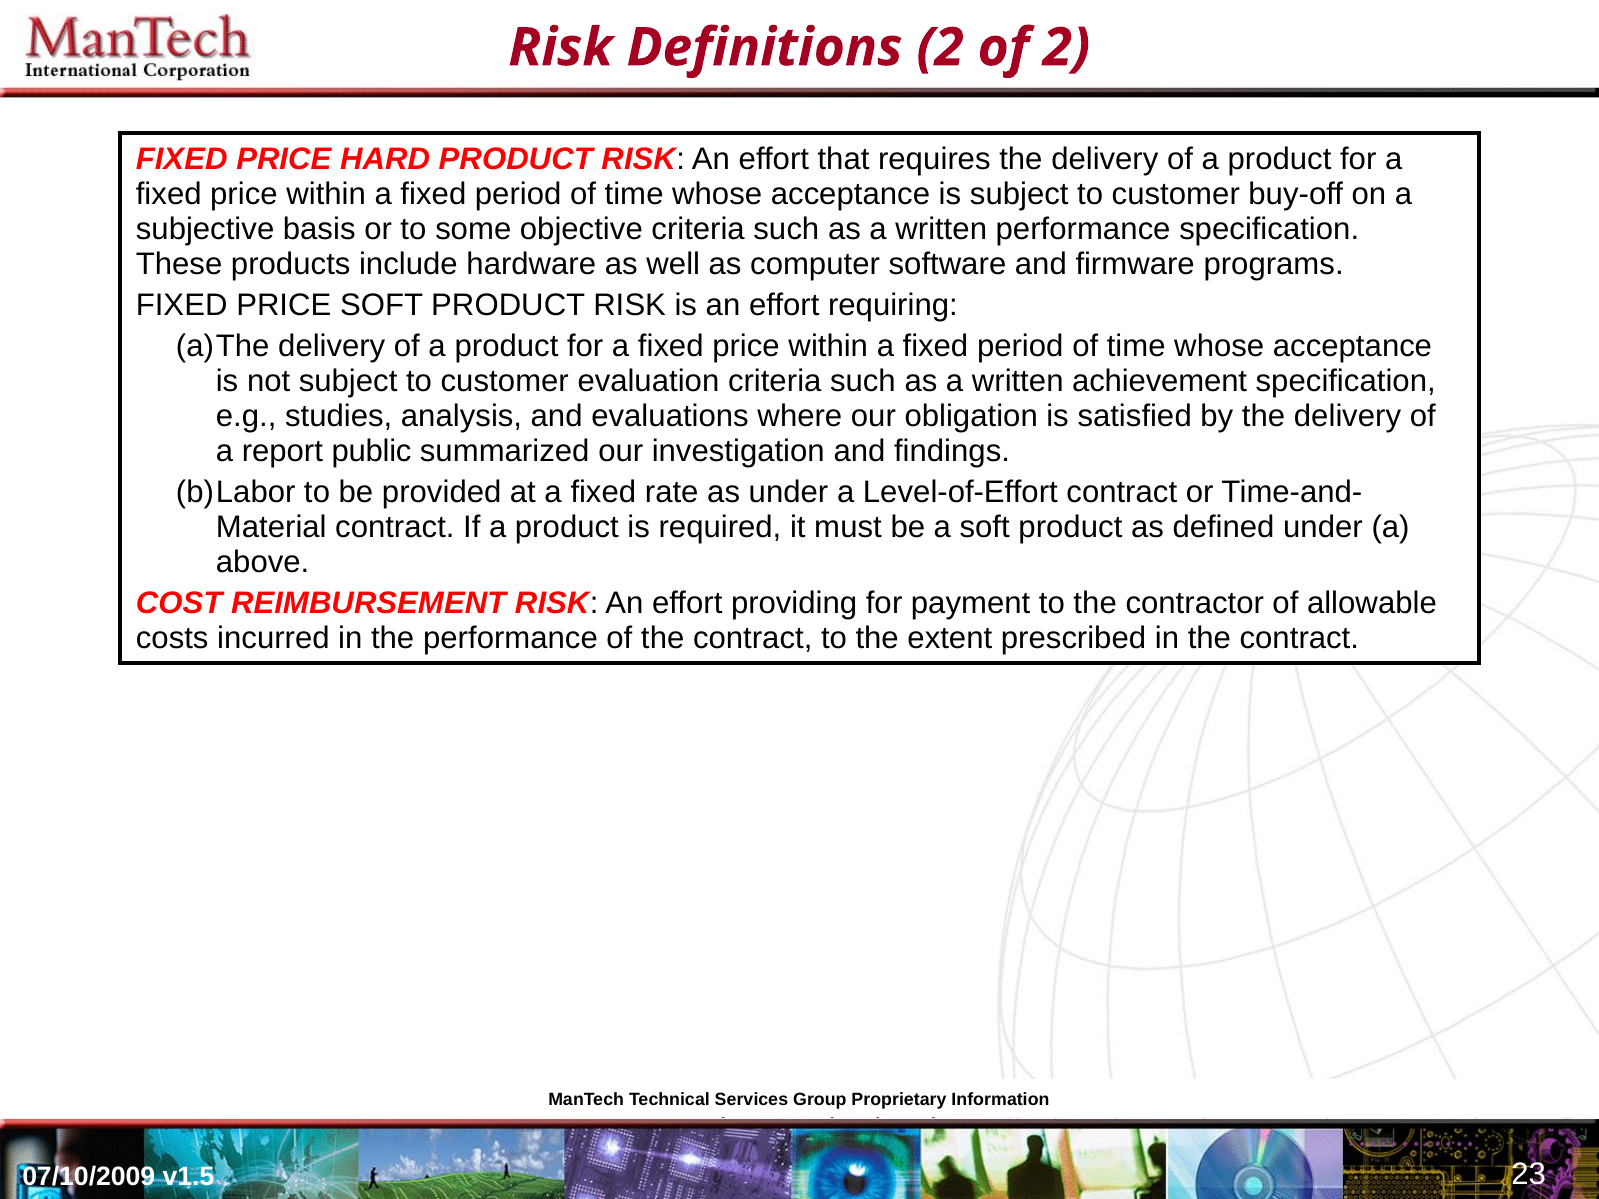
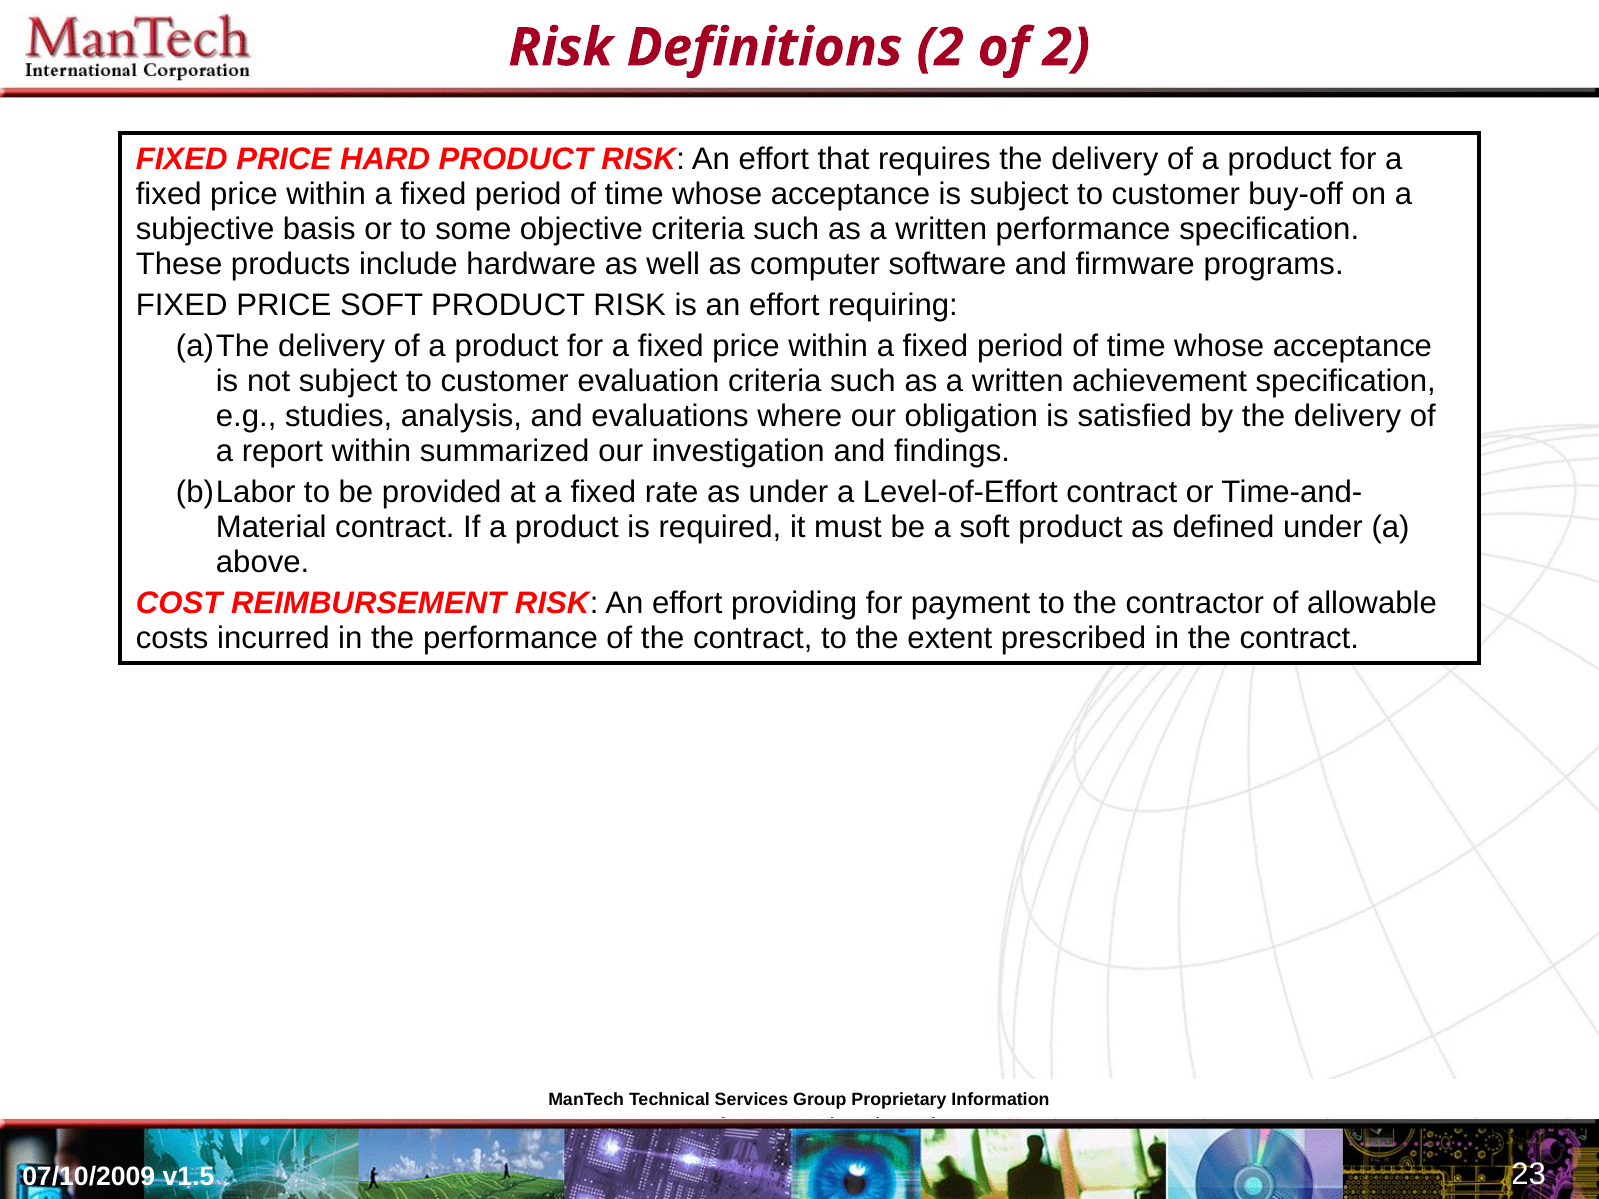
report public: public -> within
